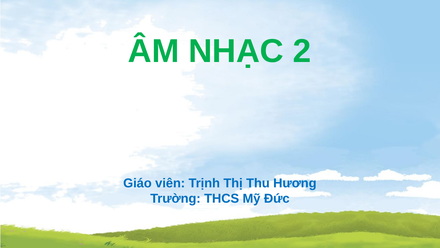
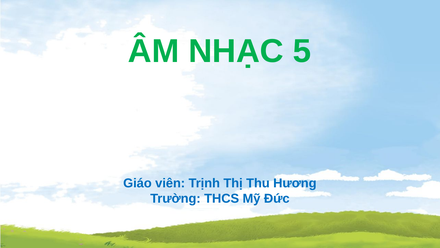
2: 2 -> 5
